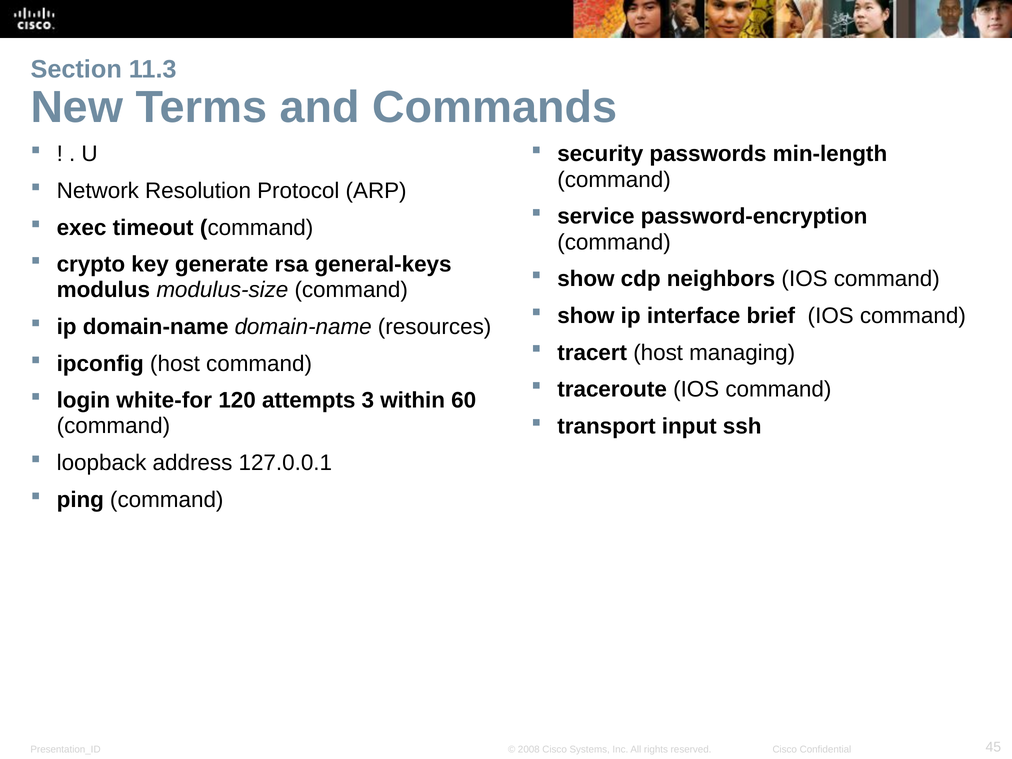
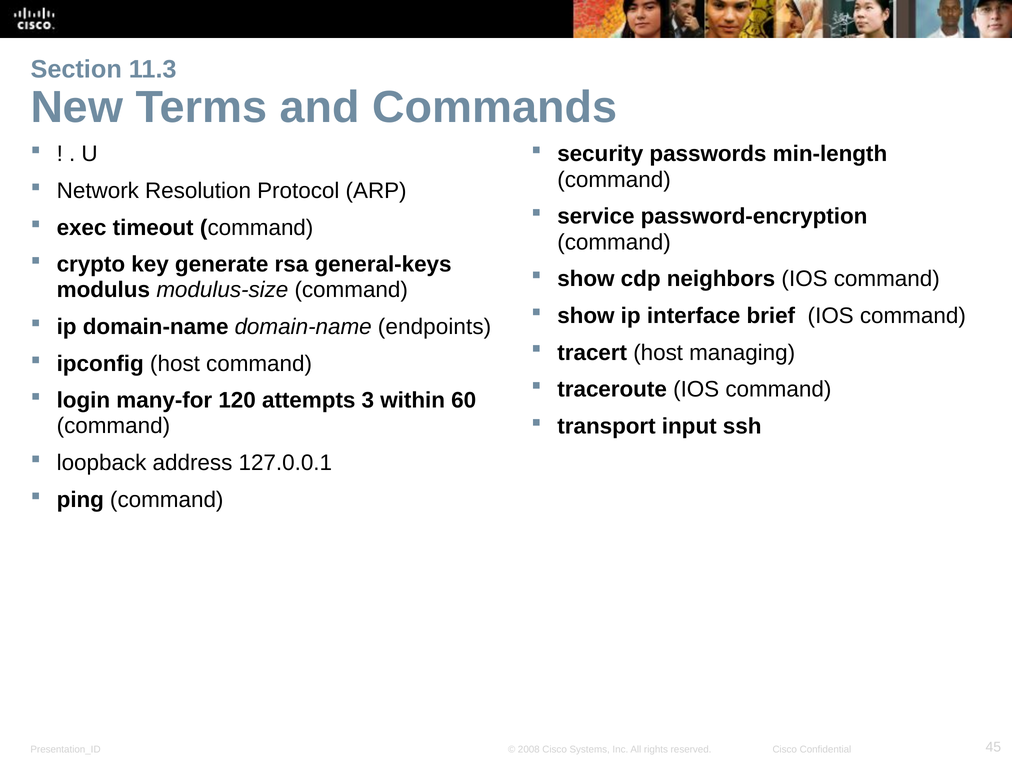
resources: resources -> endpoints
white-for: white-for -> many-for
